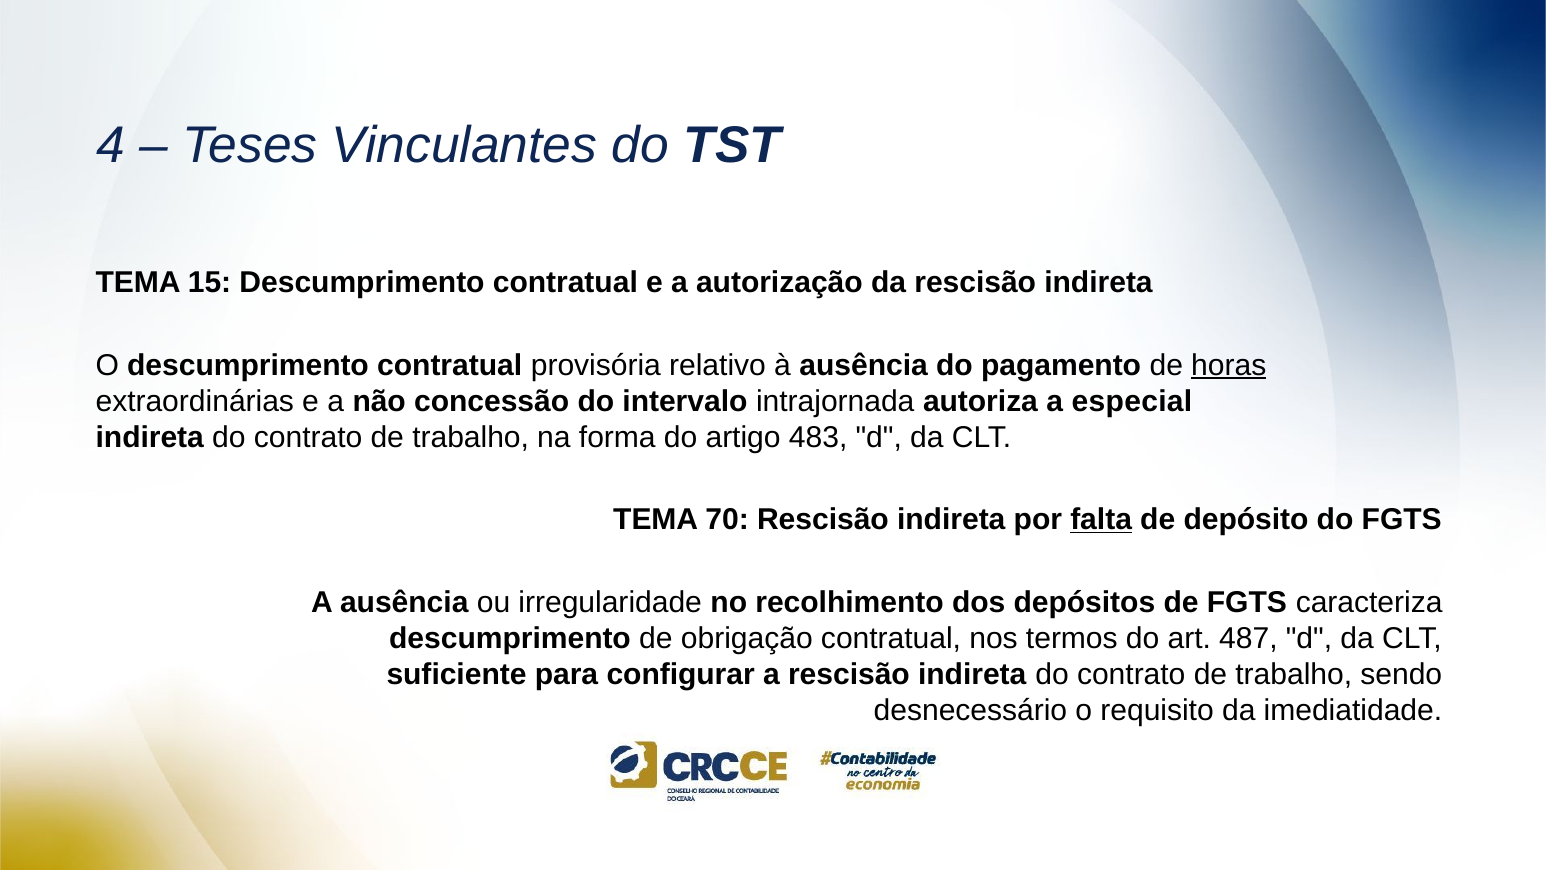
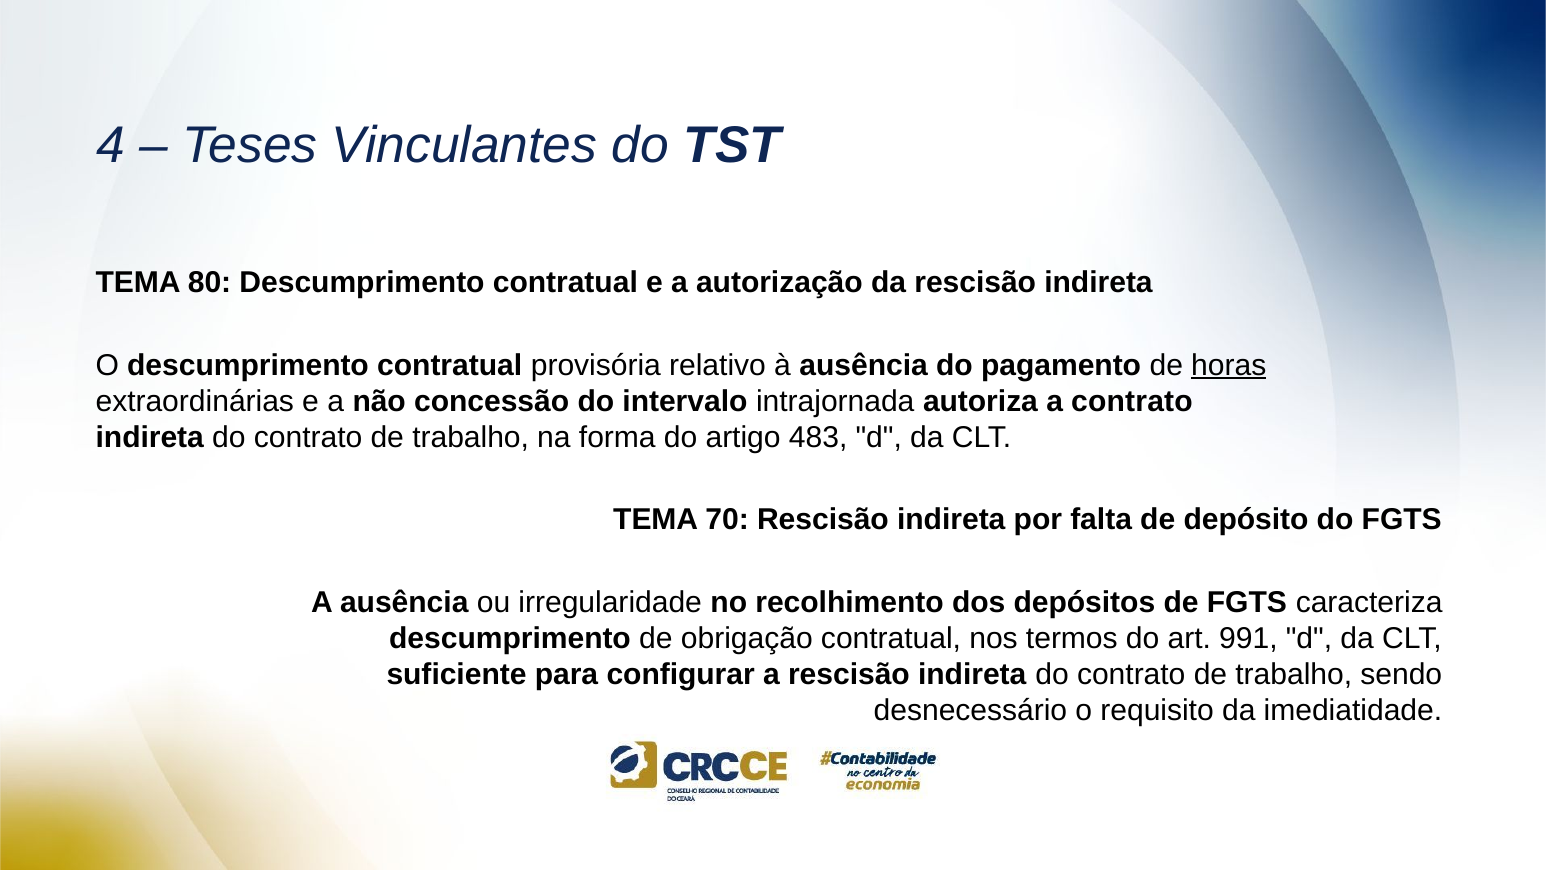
15: 15 -> 80
a especial: especial -> contrato
falta underline: present -> none
487: 487 -> 991
